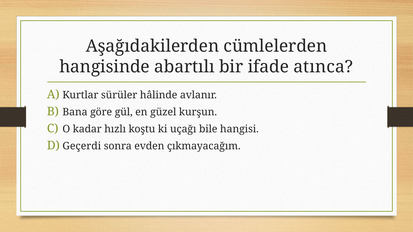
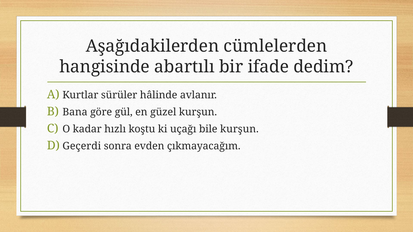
atınca: atınca -> dedim
bile hangisi: hangisi -> kurşun
